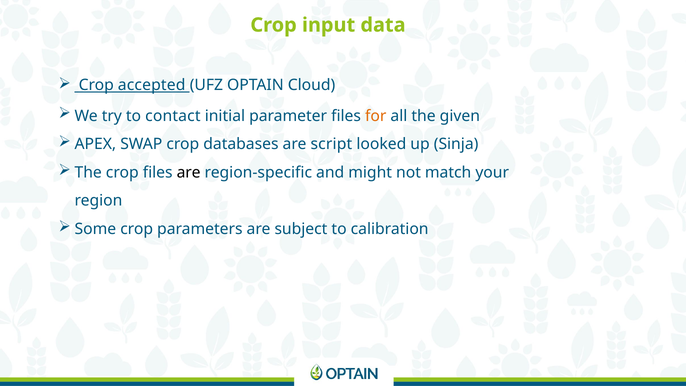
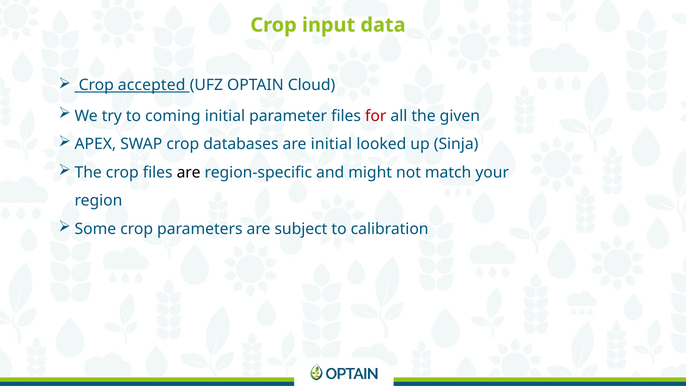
contact: contact -> coming
for colour: orange -> red
are script: script -> initial
